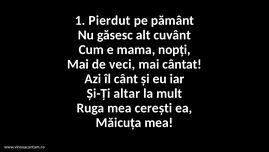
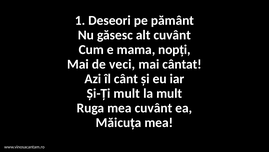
Pierdut: Pierdut -> Deseori
Și-Ți altar: altar -> mult
mea cerești: cerești -> cuvânt
